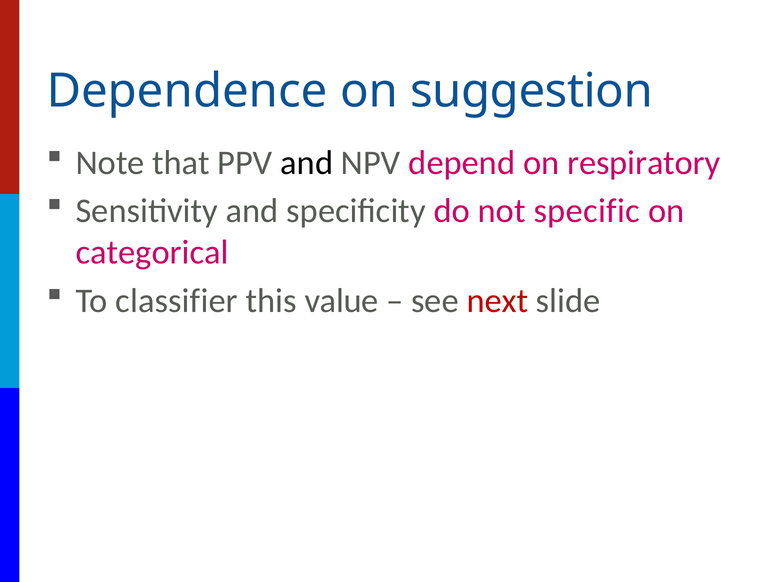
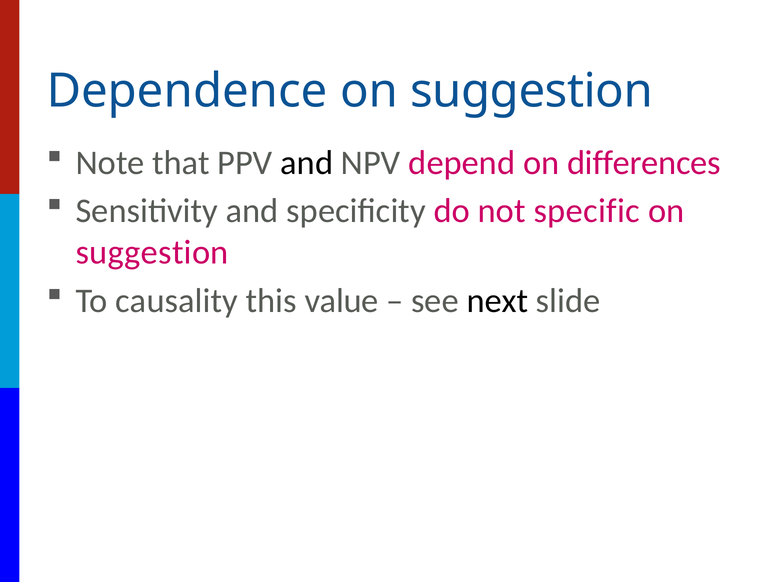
respiratory: respiratory -> differences
categorical at (152, 252): categorical -> suggestion
classifier: classifier -> causality
next colour: red -> black
